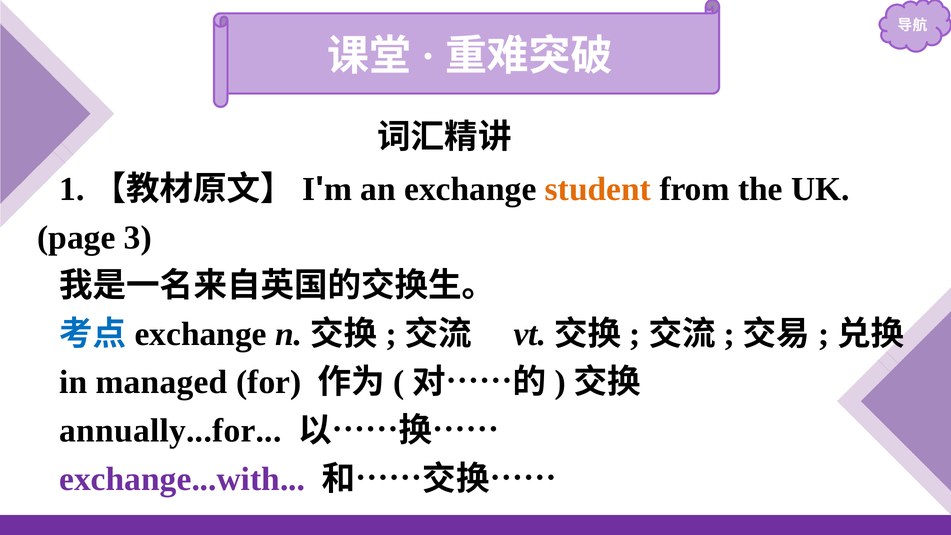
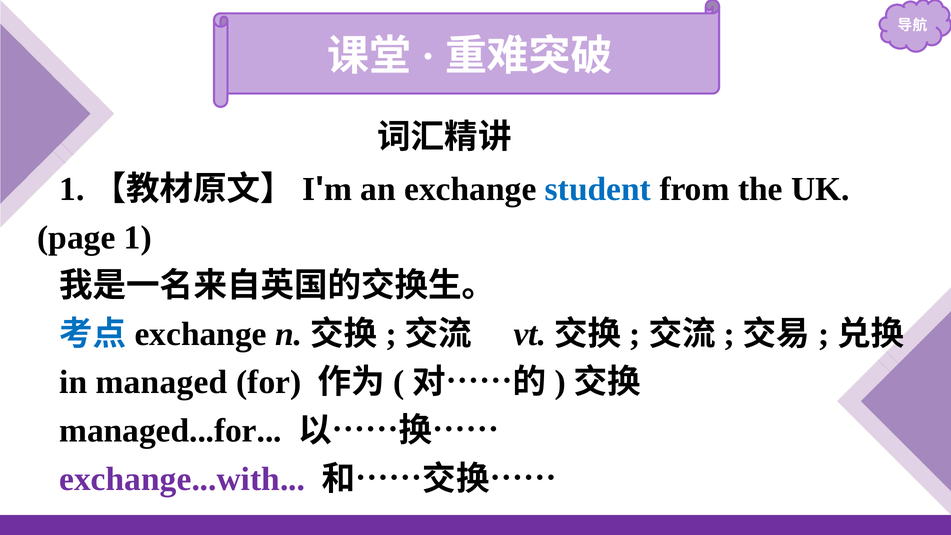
student colour: orange -> blue
3 at (138, 237): 3 -> 1
annually...for: annually...for -> managed...for
